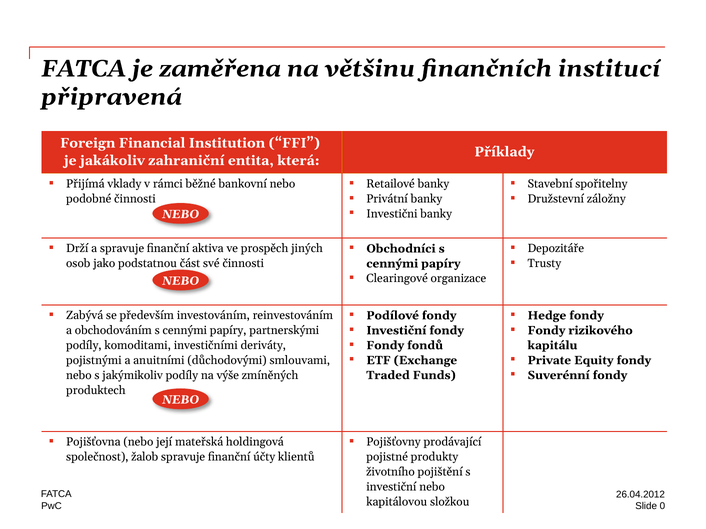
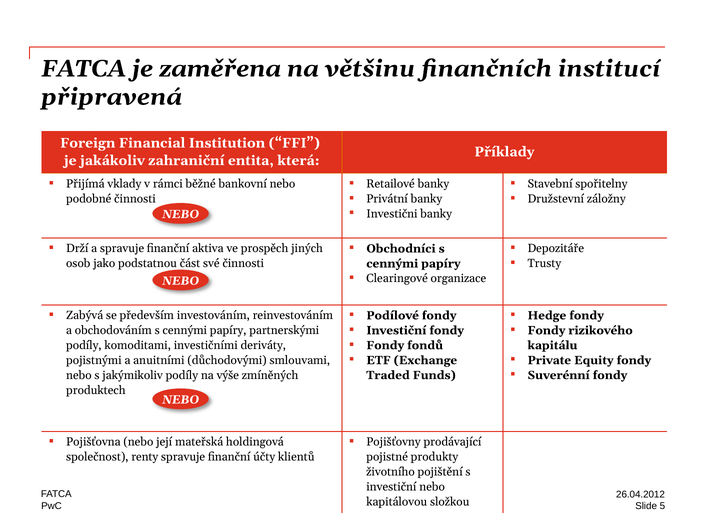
žalob: žalob -> renty
0: 0 -> 5
